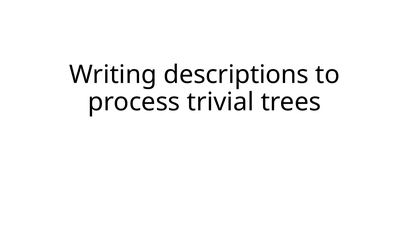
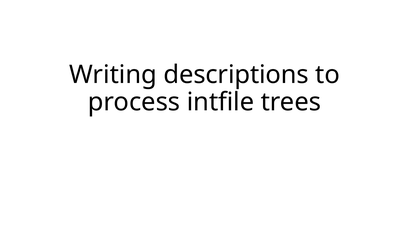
trivial: trivial -> intfile
